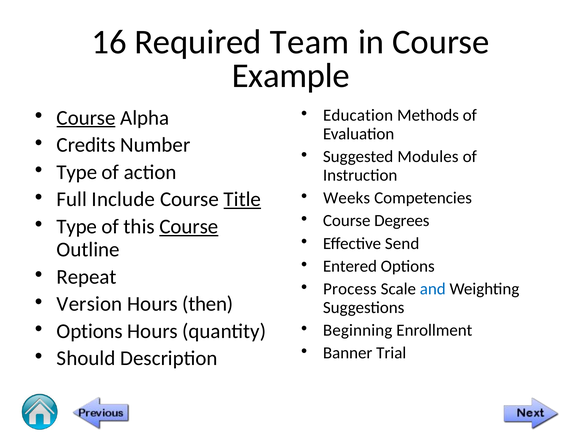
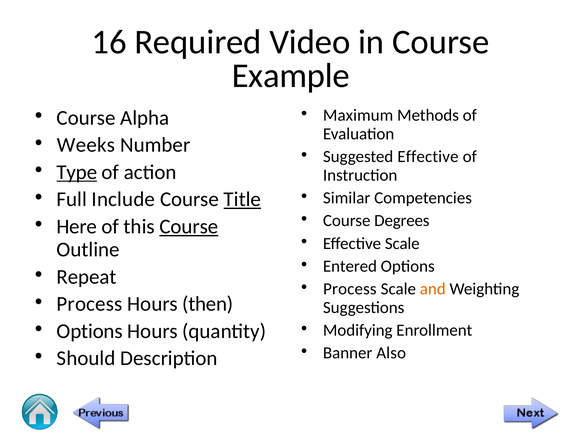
Team: Team -> Video
Education: Education -> Maximum
Course at (86, 118) underline: present -> none
Credits: Credits -> Weeks
Suggested Modules: Modules -> Effective
Type at (77, 172) underline: none -> present
Weeks: Weeks -> Similar
Type at (77, 226): Type -> Here
Effective Send: Send -> Scale
and colour: blue -> orange
Version at (89, 304): Version -> Process
Beginning: Beginning -> Modifying
Trial: Trial -> Also
